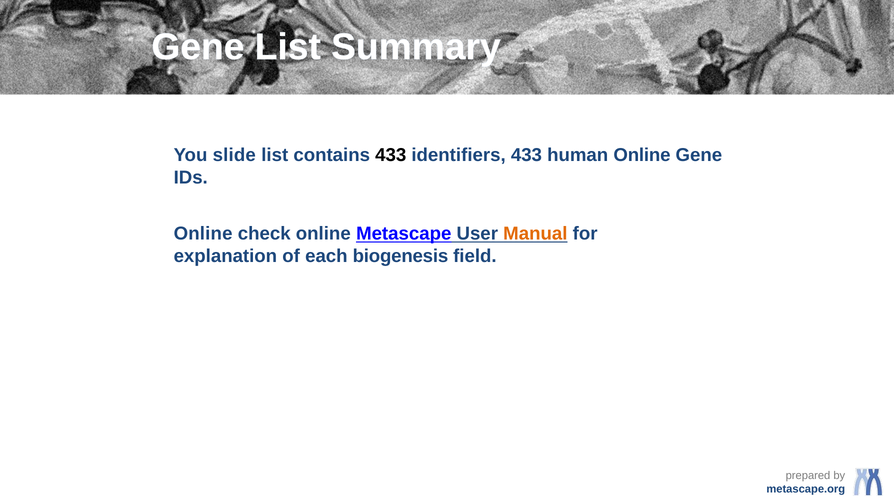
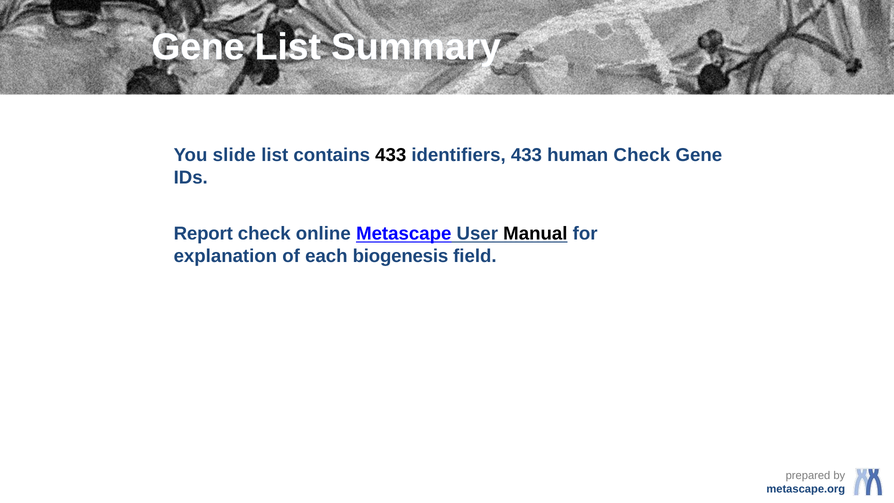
human Online: Online -> Check
Online at (203, 234): Online -> Report
Manual colour: orange -> black
